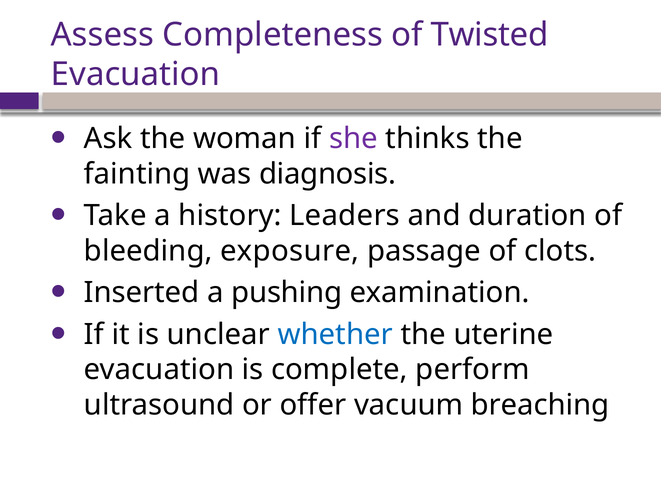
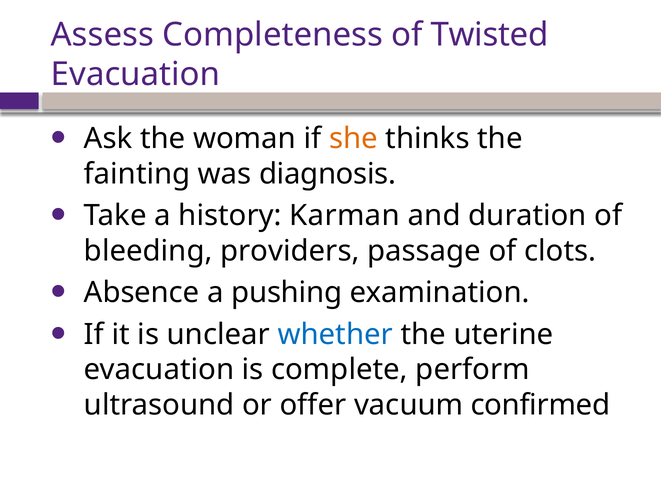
she colour: purple -> orange
Leaders: Leaders -> Karman
exposure: exposure -> providers
Inserted: Inserted -> Absence
breaching: breaching -> confirmed
